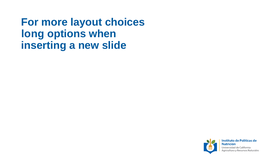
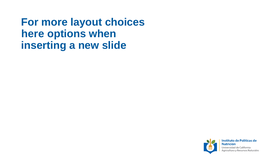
long: long -> here
